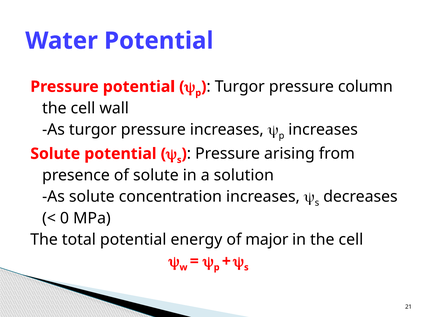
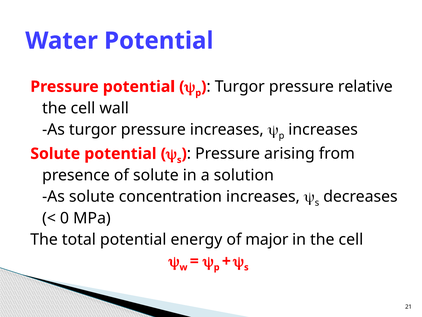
column: column -> relative
